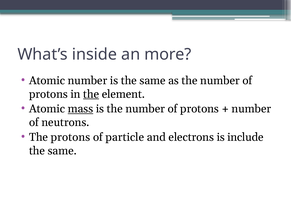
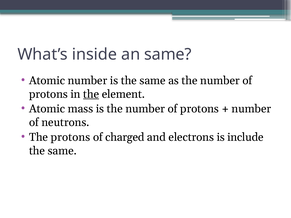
an more: more -> same
mass underline: present -> none
particle: particle -> charged
